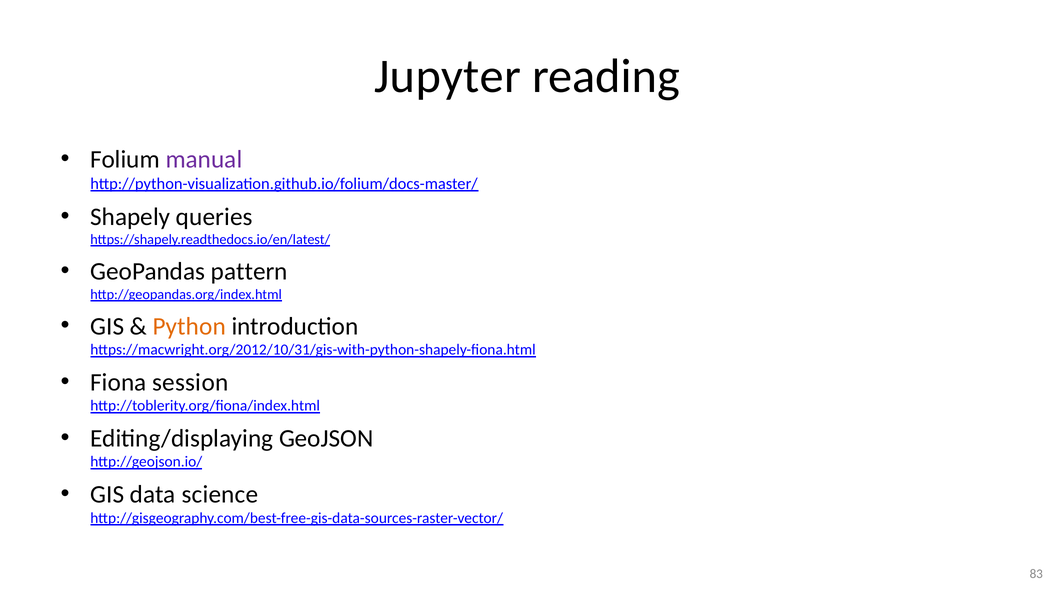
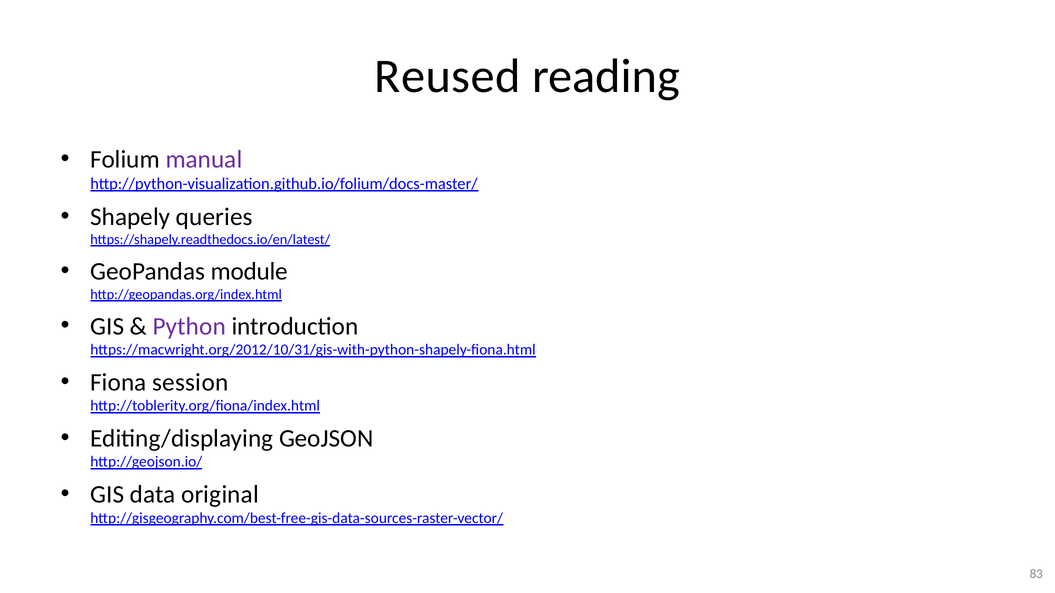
Jupyter: Jupyter -> Reused
pattern: pattern -> module
Python colour: orange -> purple
science: science -> original
